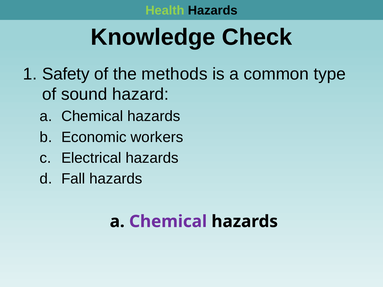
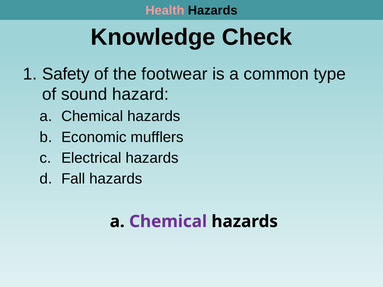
Health colour: light green -> pink
methods: methods -> footwear
workers: workers -> mufflers
